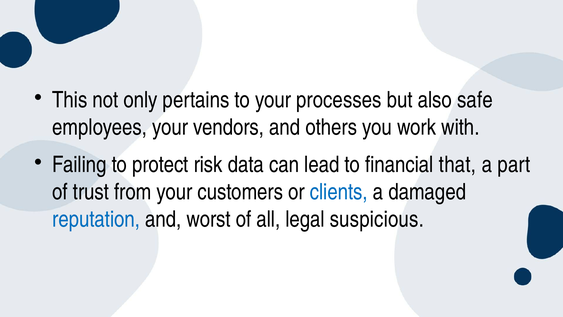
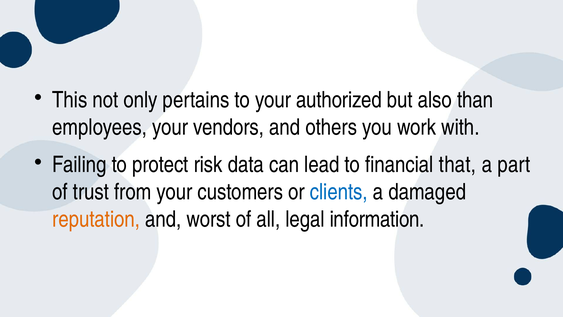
processes: processes -> authorized
safe: safe -> than
reputation colour: blue -> orange
suspicious: suspicious -> information
